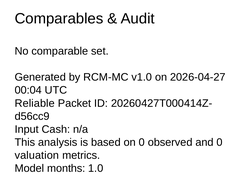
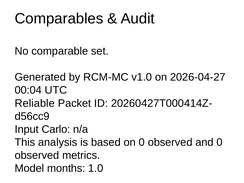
Cash: Cash -> Carlo
valuation at (37, 155): valuation -> observed
